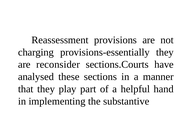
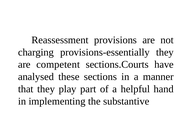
reconsider: reconsider -> competent
